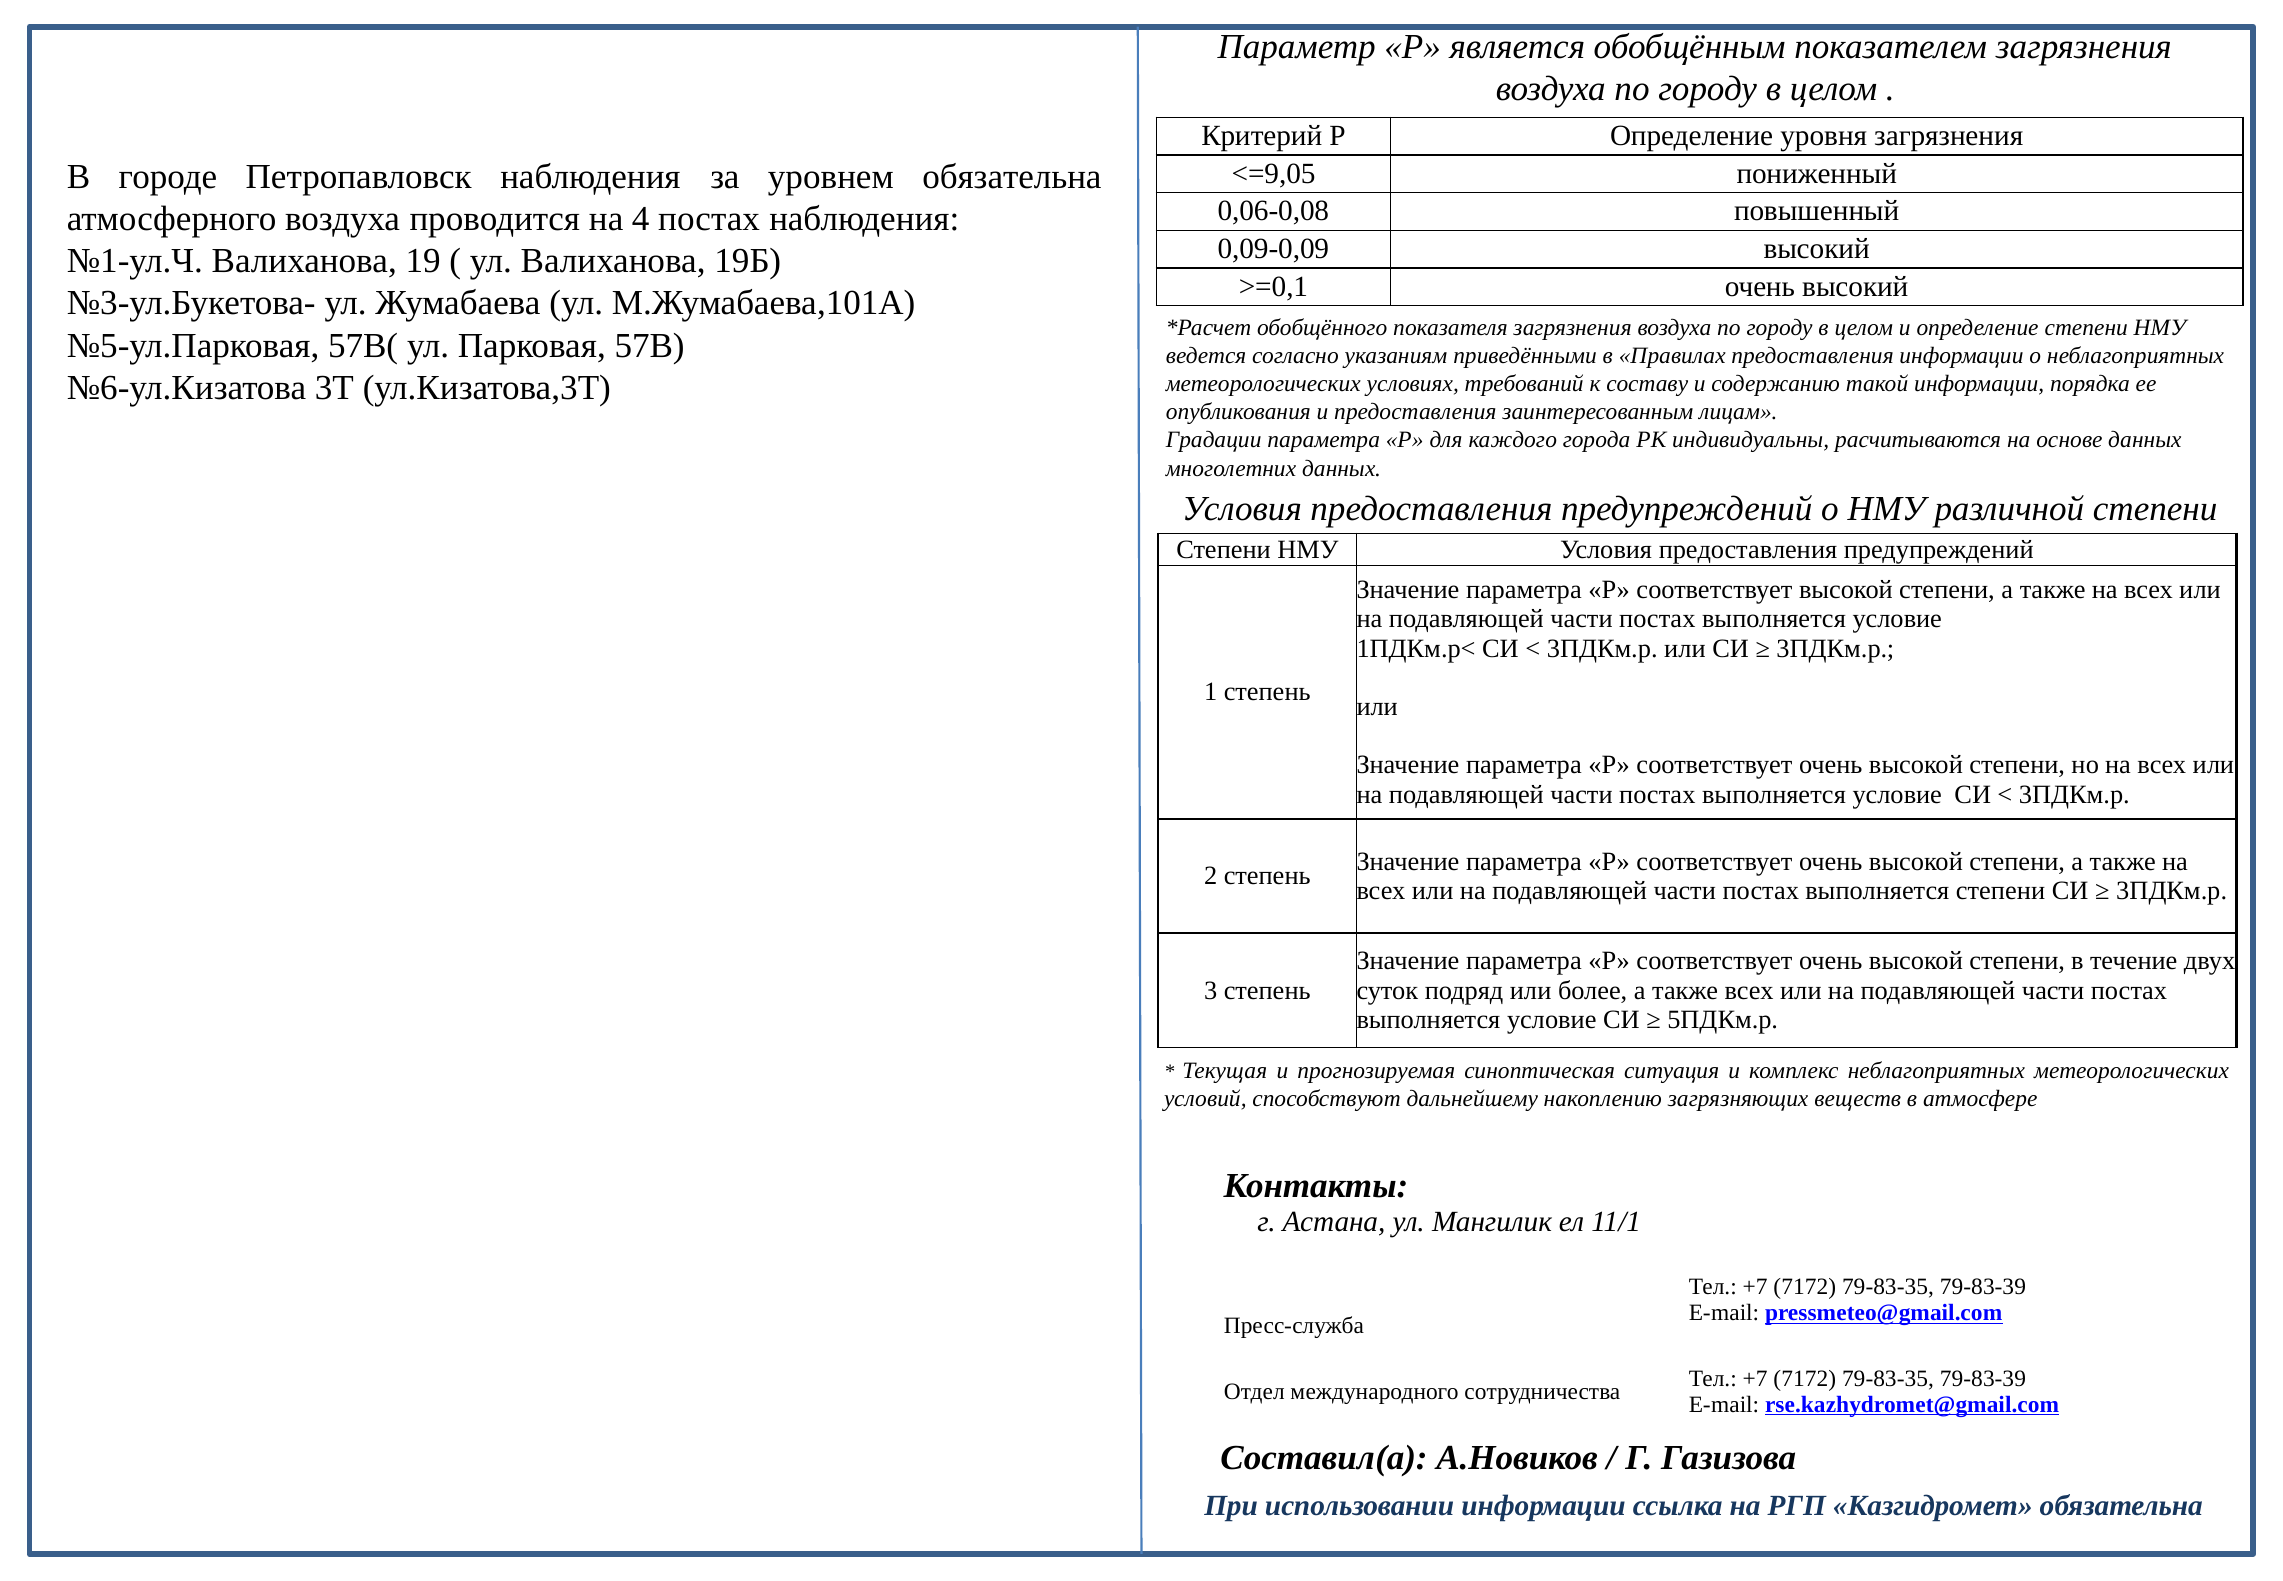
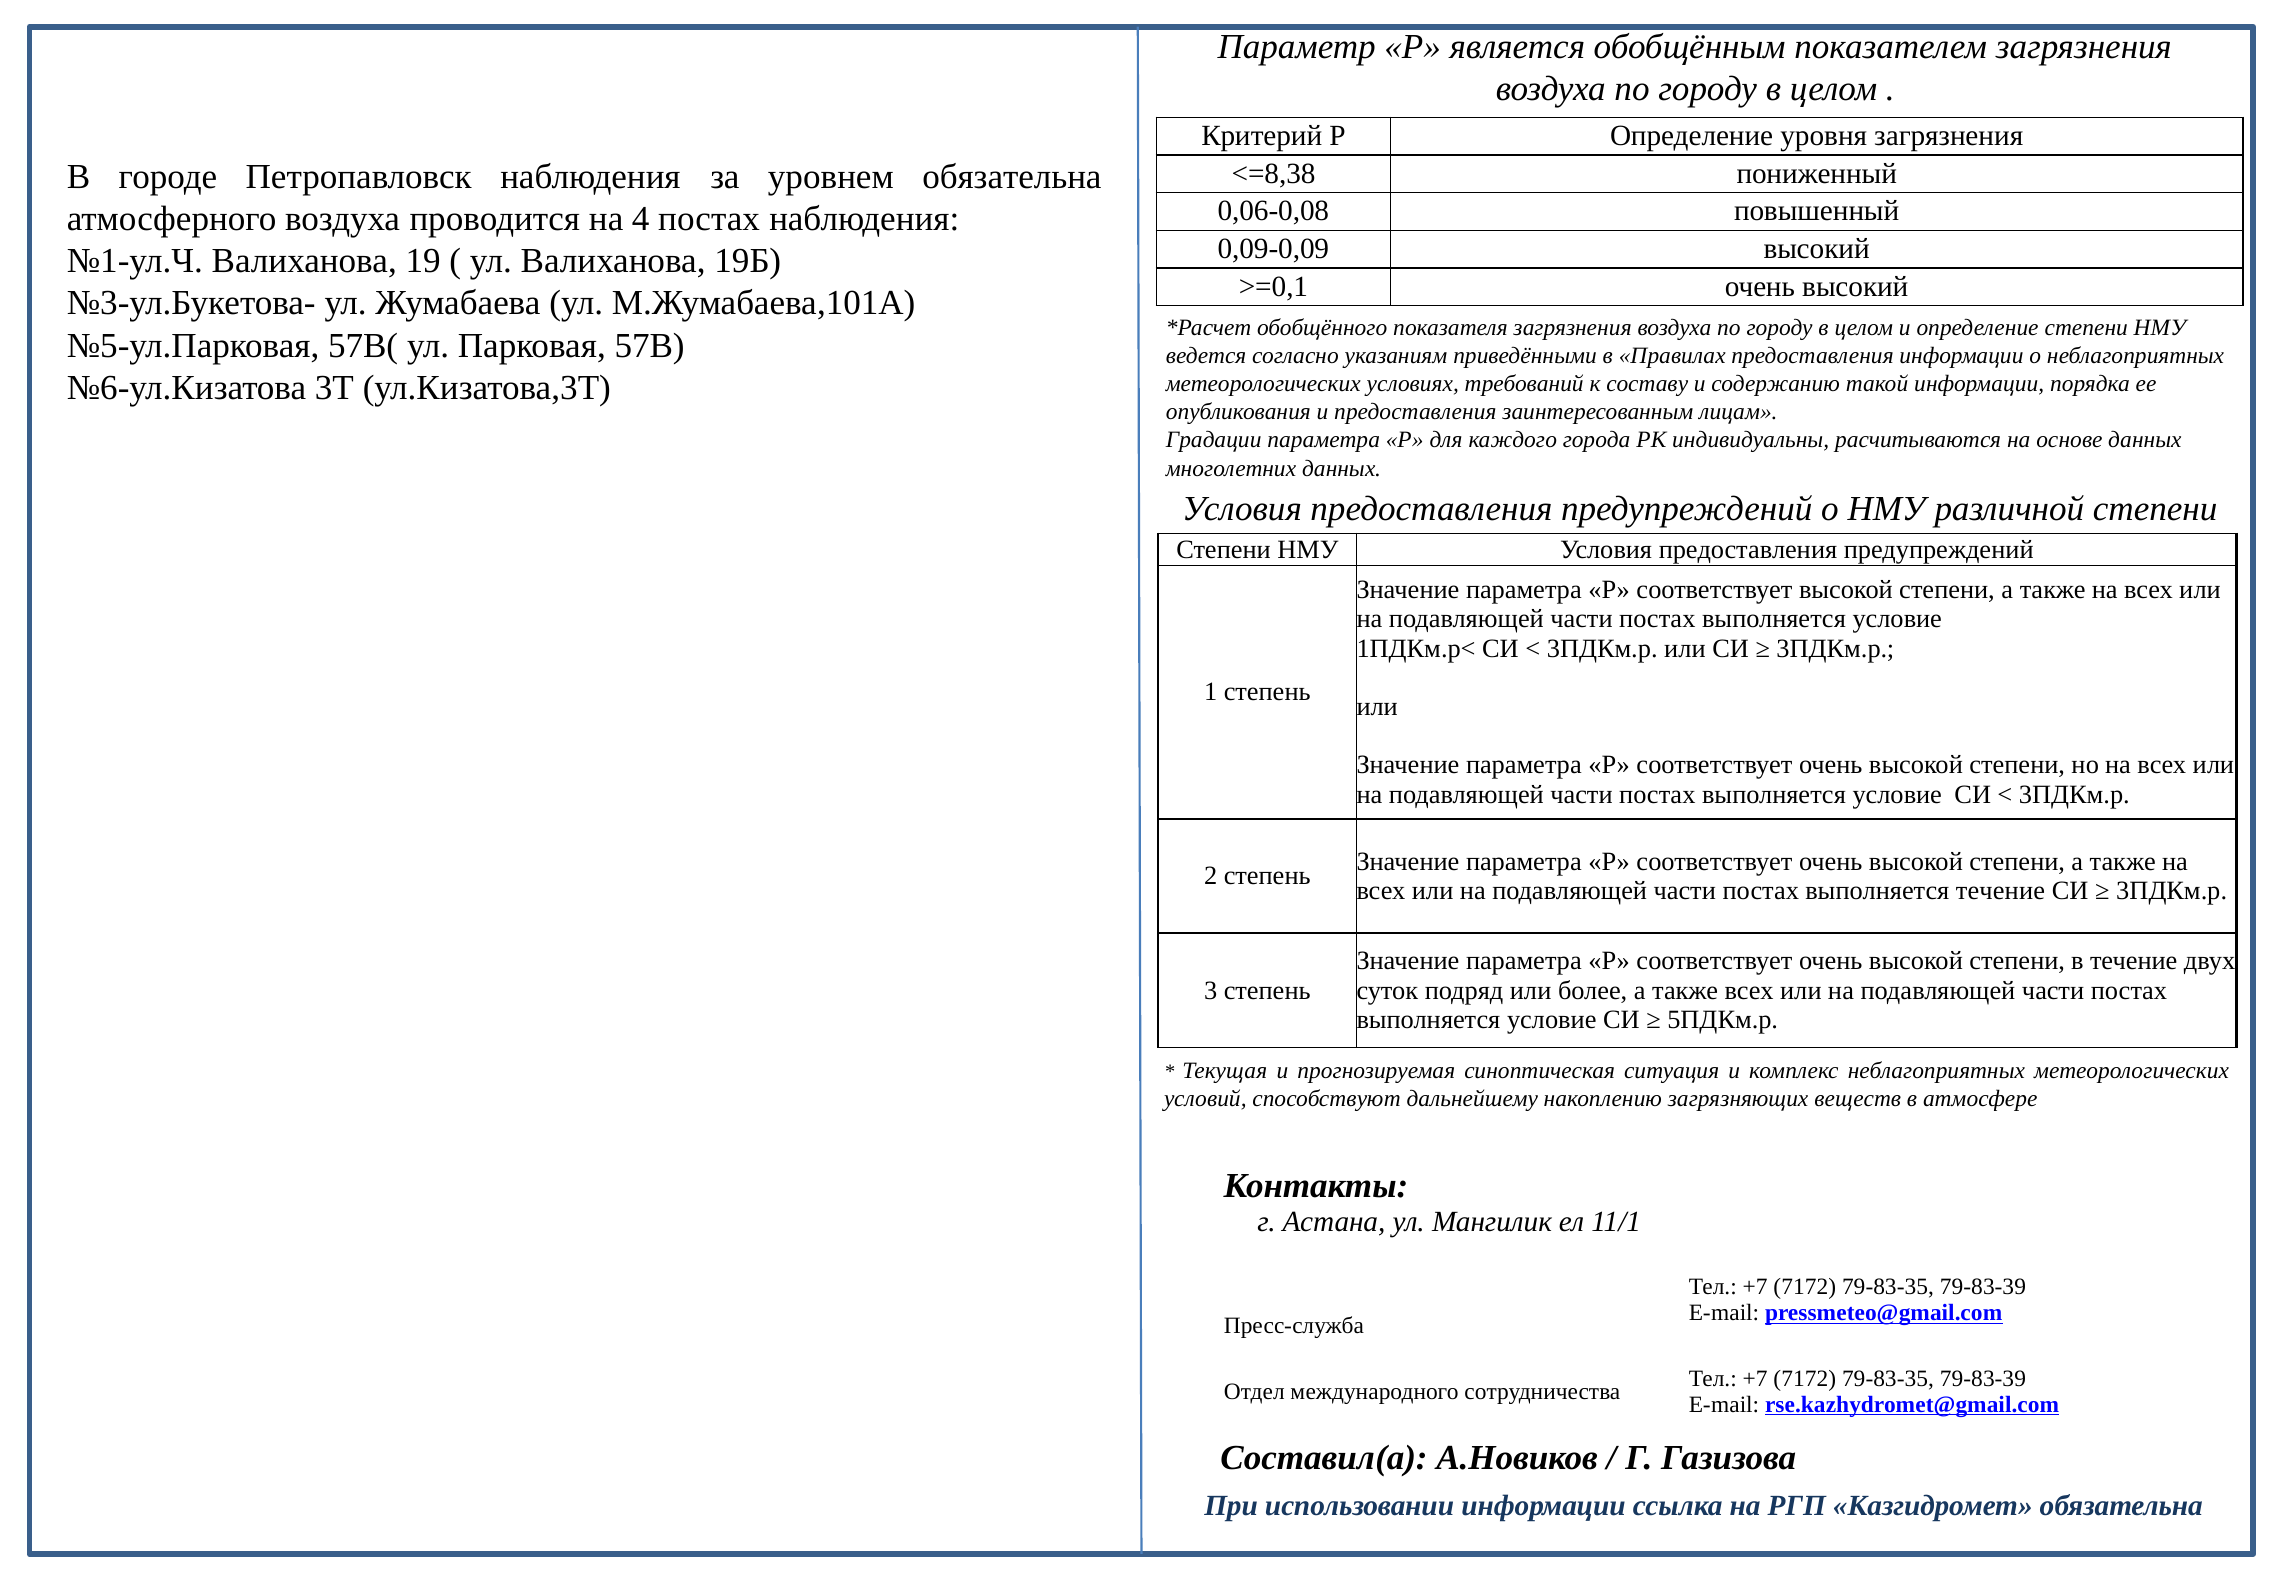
<=9,05: <=9,05 -> <=8,38
выполняется степени: степени -> течение
